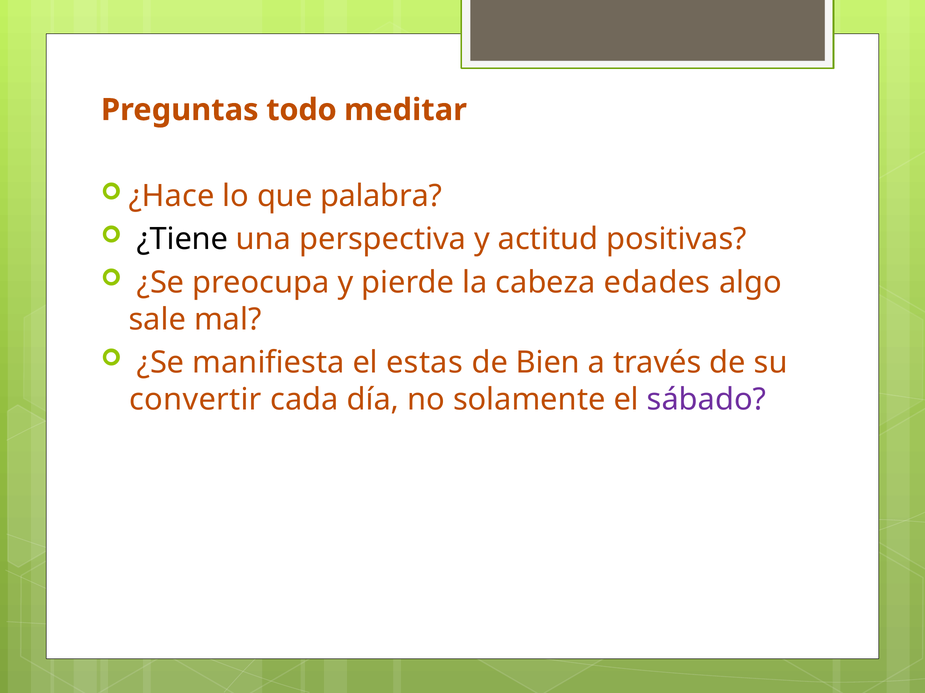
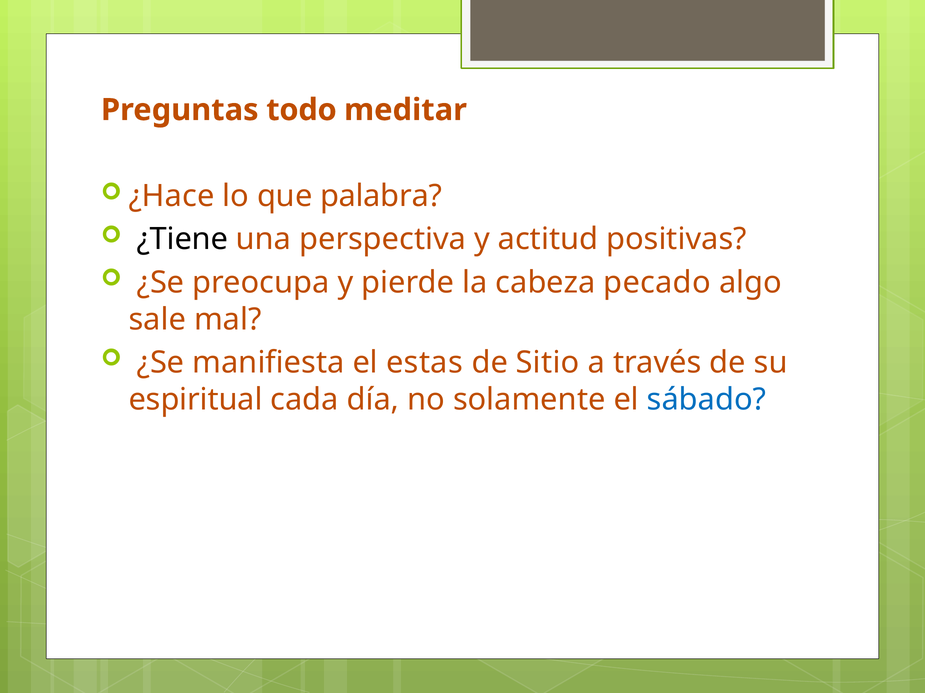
edades: edades -> pecado
Bien: Bien -> Sitio
convertir: convertir -> espiritual
sábado colour: purple -> blue
